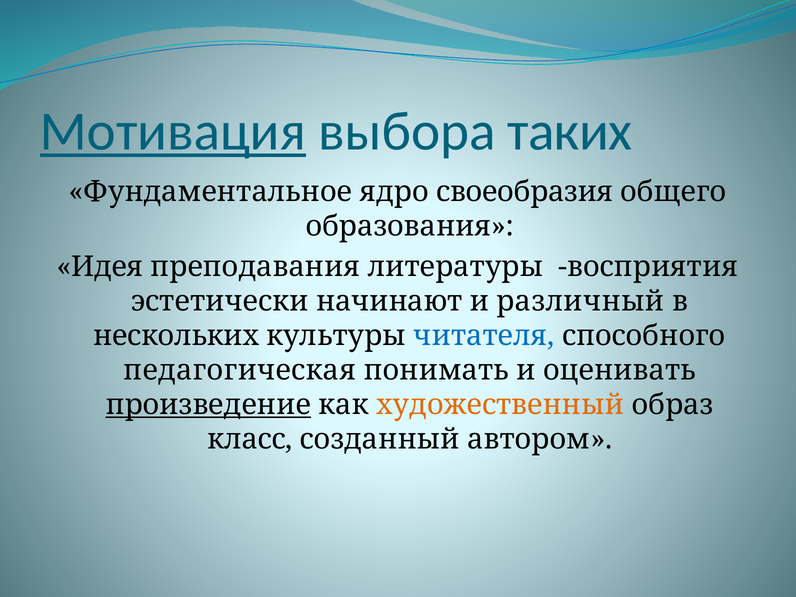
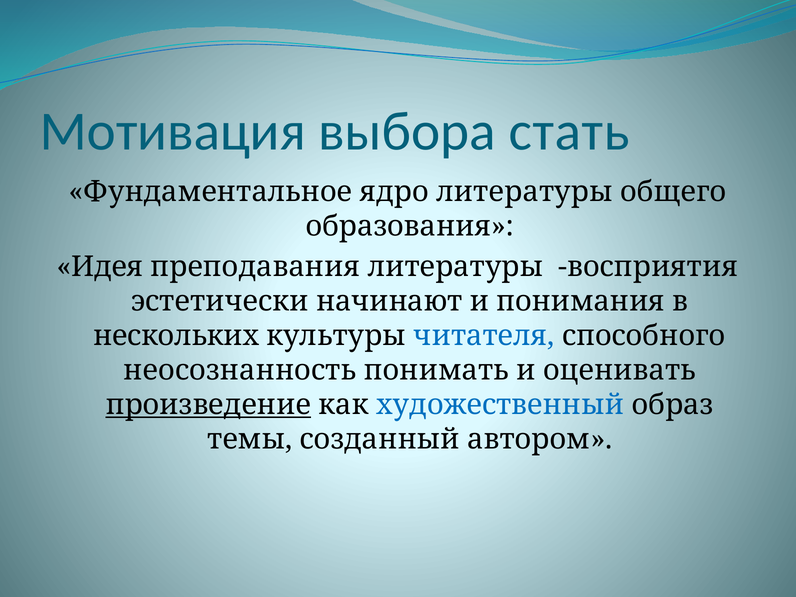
Мотивация underline: present -> none
таких: таких -> стать
ядро своеобразия: своеобразия -> литературы
различный: различный -> понимания
педагогическая: педагогическая -> неосознанность
художественный colour: orange -> blue
класс: класс -> темы
